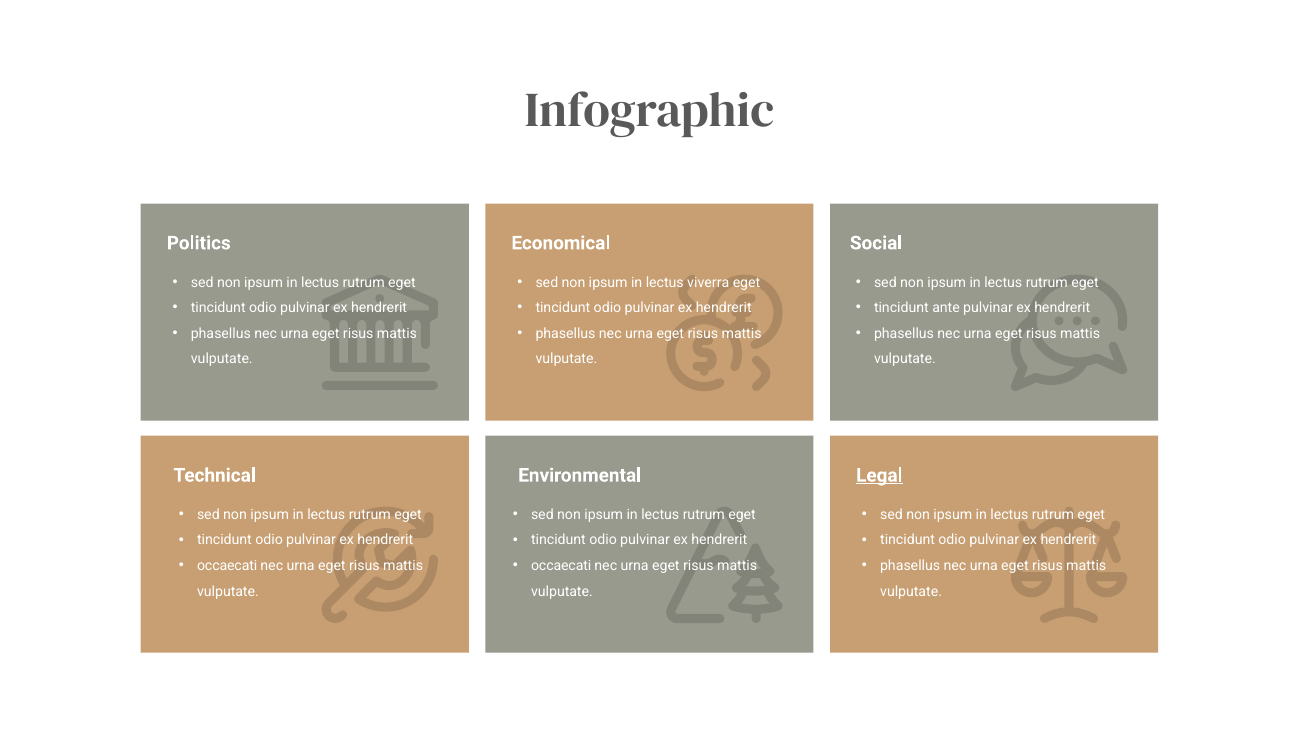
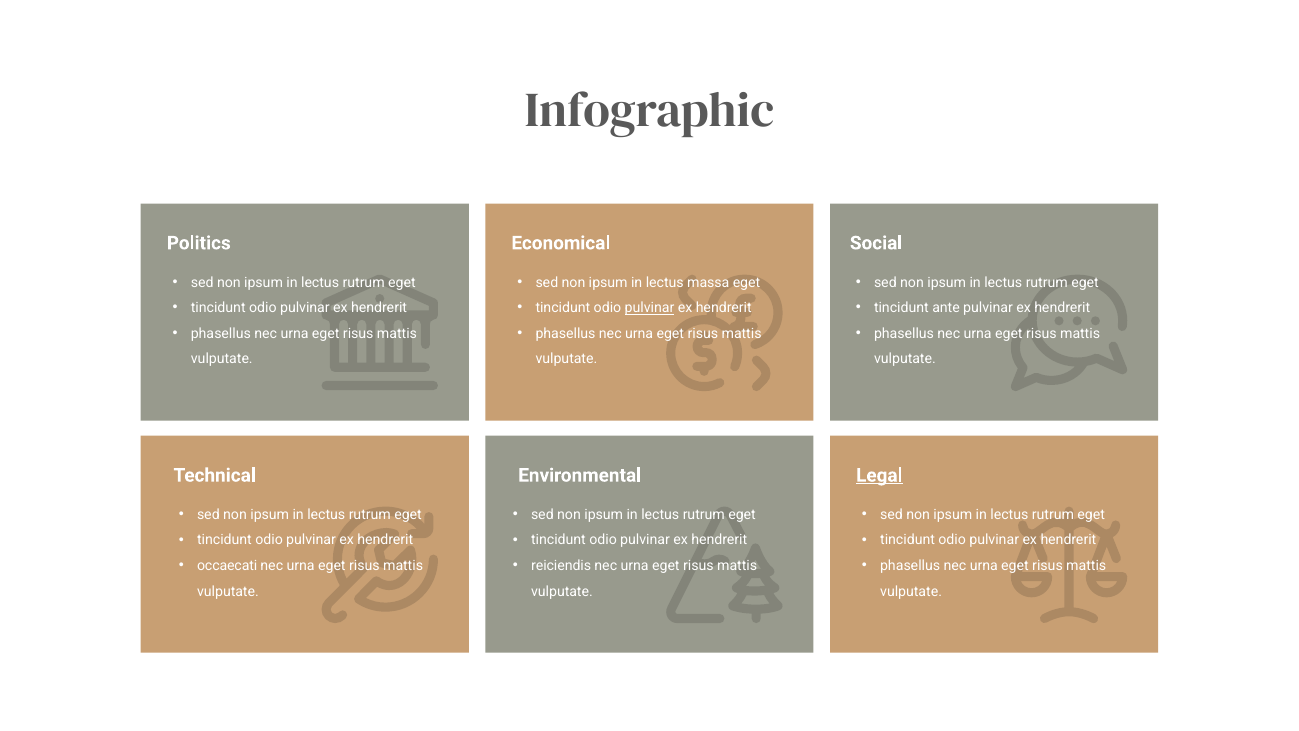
viverra: viverra -> massa
pulvinar at (650, 308) underline: none -> present
occaecati at (561, 565): occaecati -> reiciendis
